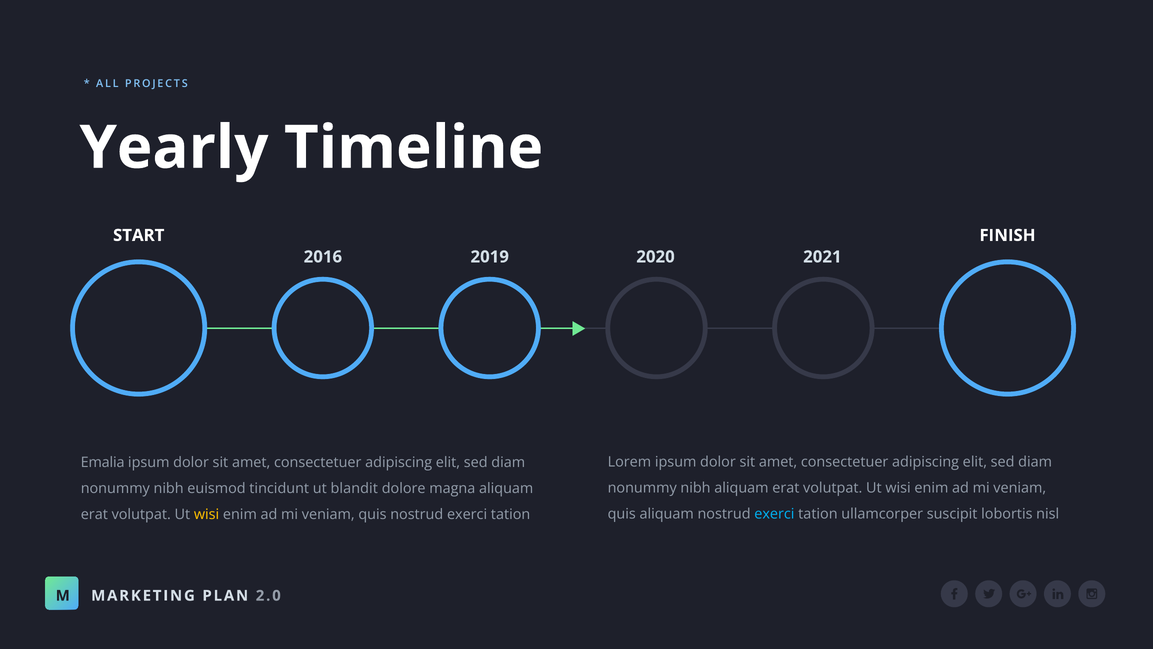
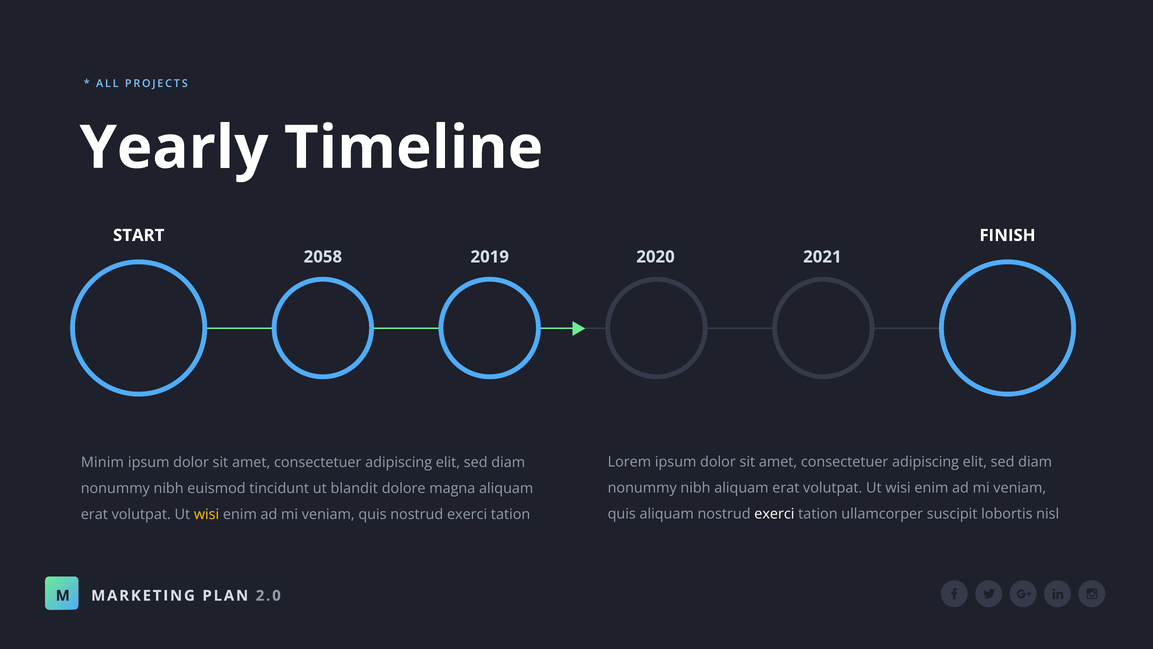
2016: 2016 -> 2058
Emalia: Emalia -> Minim
exerci at (774, 514) colour: light blue -> white
